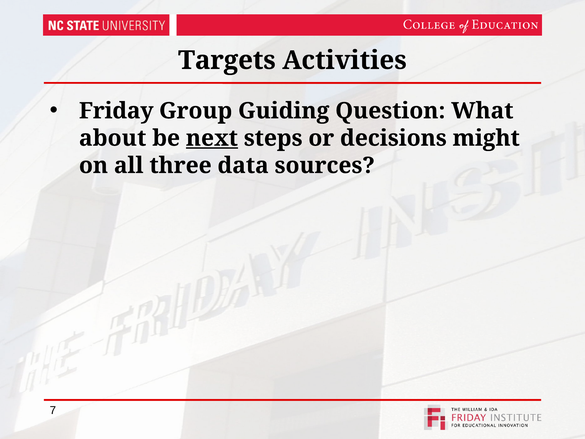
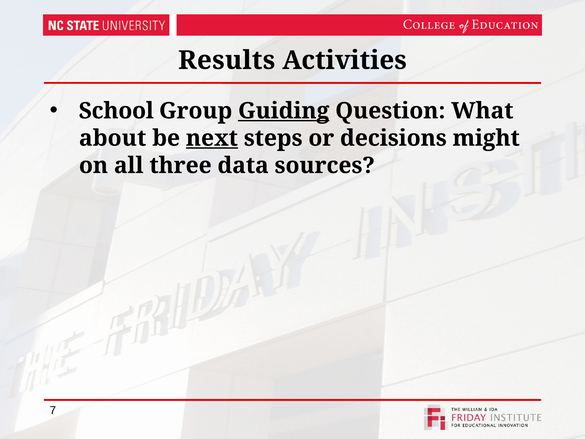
Targets: Targets -> Results
Friday: Friday -> School
Guiding underline: none -> present
